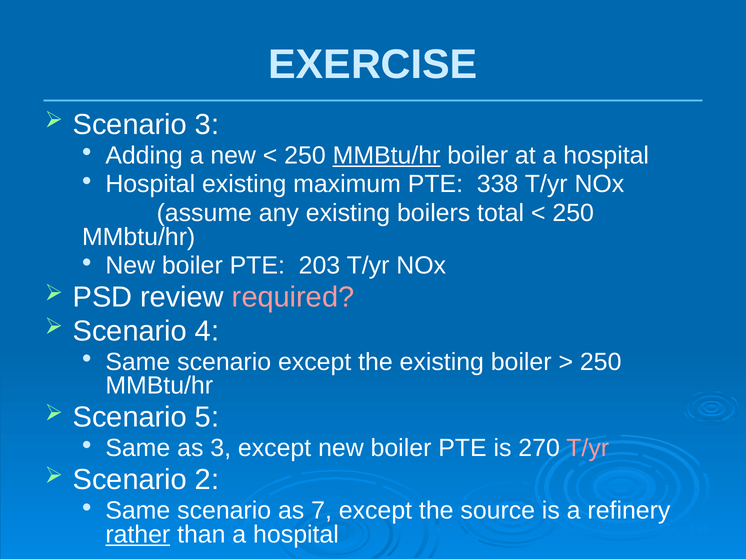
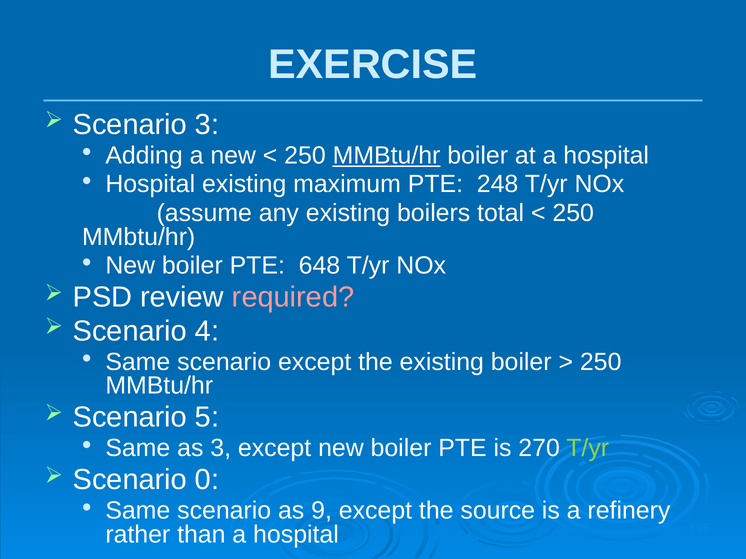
338: 338 -> 248
203: 203 -> 648
T/yr at (588, 449) colour: pink -> light green
2: 2 -> 0
7: 7 -> 9
rather underline: present -> none
